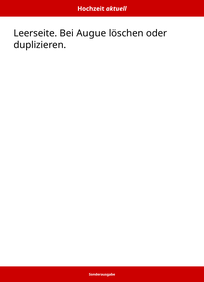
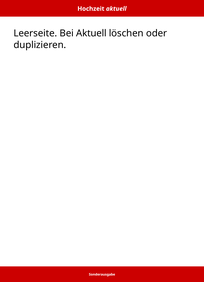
Bei Augue: Augue -> Aktuell
